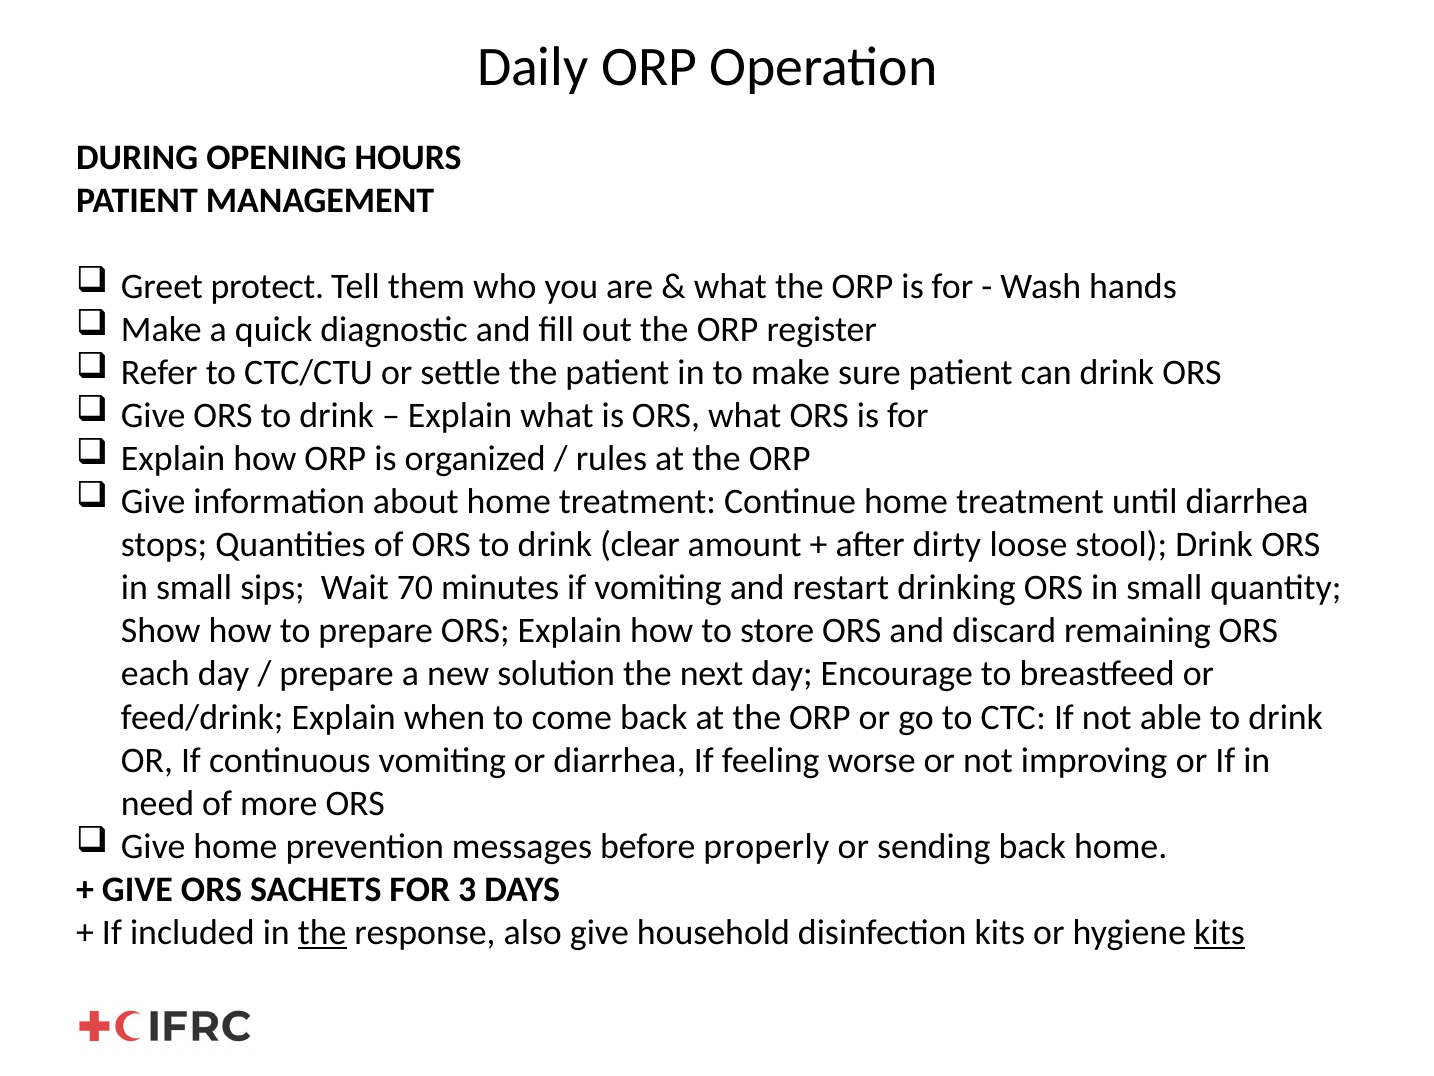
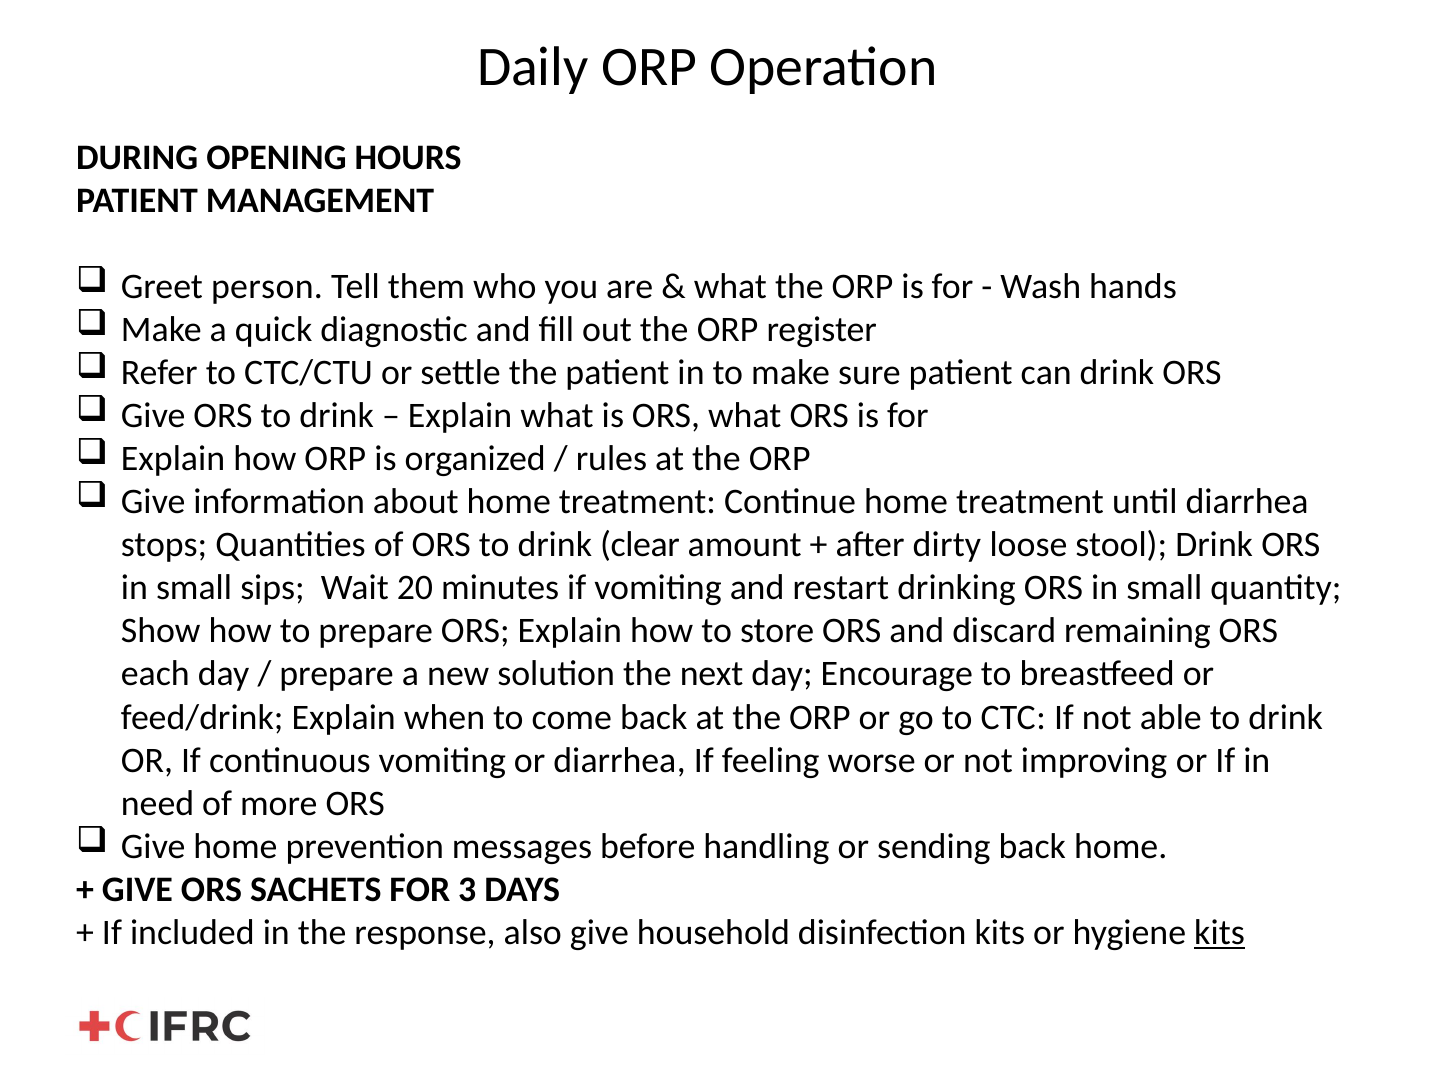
protect: protect -> person
70: 70 -> 20
properly: properly -> handling
the at (322, 932) underline: present -> none
